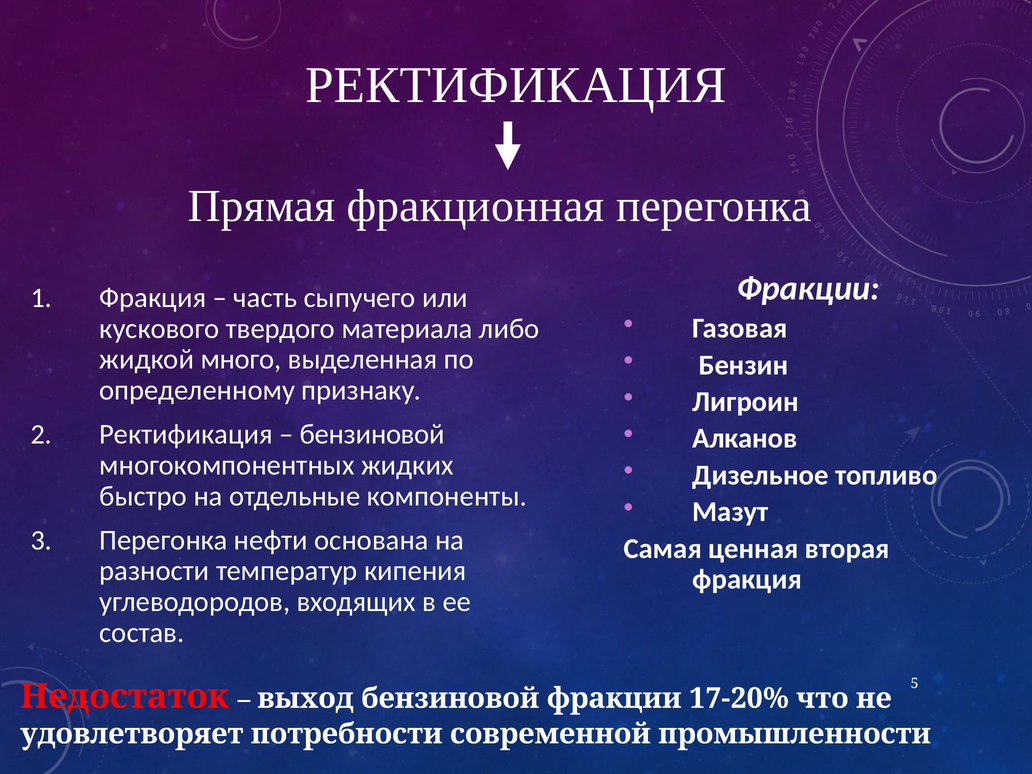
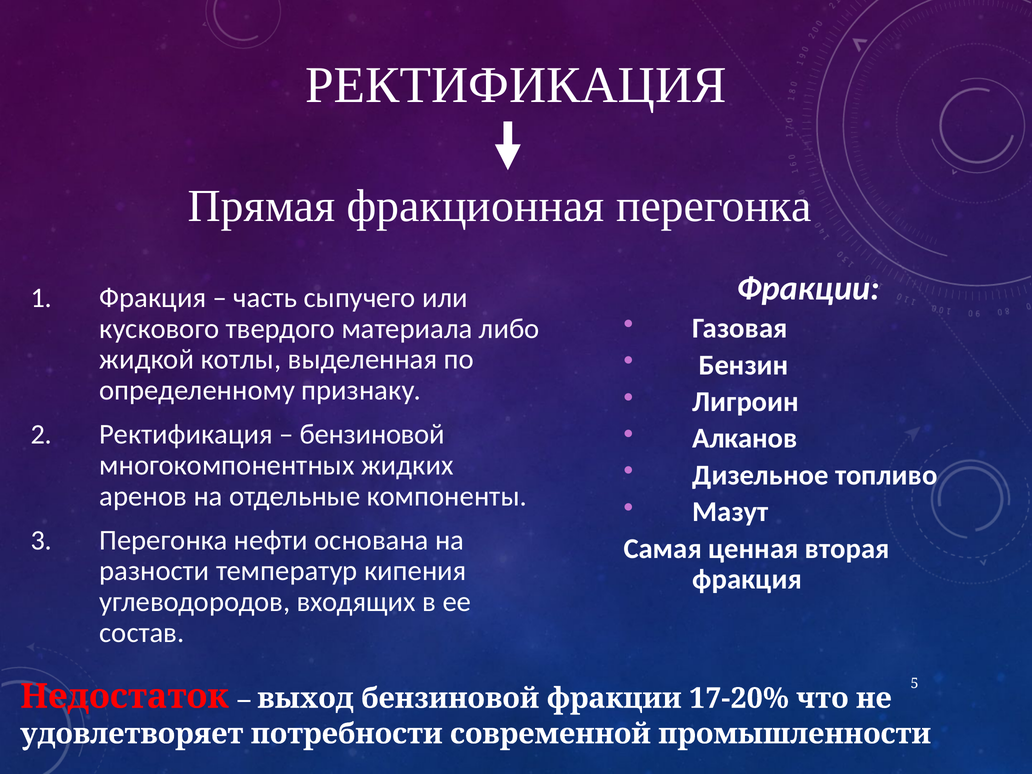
много: много -> котлы
быстро: быстро -> аренов
